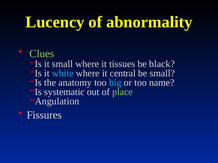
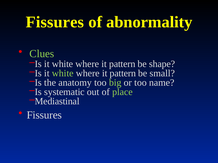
Lucency at (55, 22): Lucency -> Fissures
small at (62, 64): small -> white
tissues at (122, 64): tissues -> pattern
black: black -> shape
white at (63, 73) colour: light blue -> light green
central at (123, 73): central -> pattern
big colour: light blue -> light green
Angulation: Angulation -> Mediastinal
